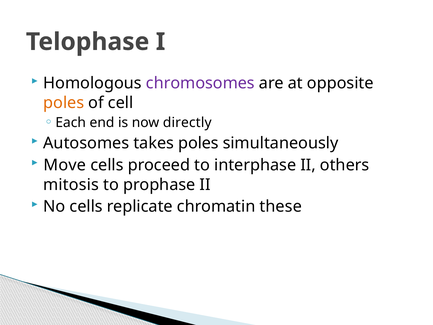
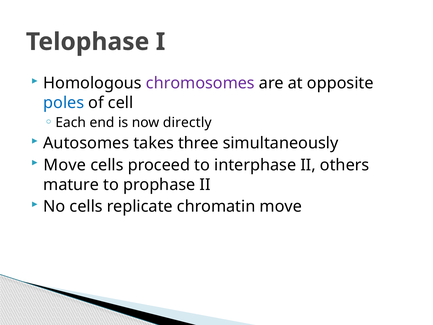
poles at (64, 103) colour: orange -> blue
takes poles: poles -> three
mitosis: mitosis -> mature
chromatin these: these -> move
